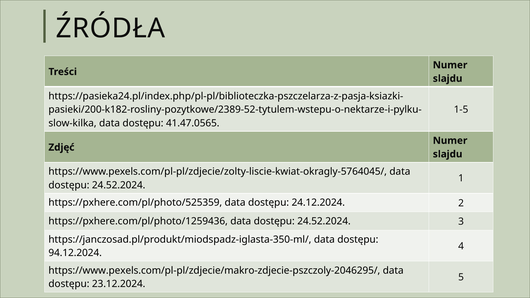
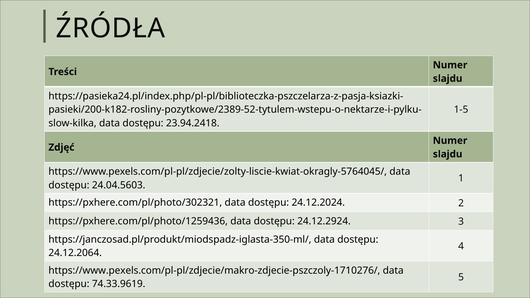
41.47.0565: 41.47.0565 -> 23.94.2418
24.52.2024 at (119, 185): 24.52.2024 -> 24.04.5603
https://pxhere.com/pl/photo/525359: https://pxhere.com/pl/photo/525359 -> https://pxhere.com/pl/photo/302321
https://pxhere.com/pl/photo/1259436 data dostępu 24.52.2024: 24.52.2024 -> 24.12.2924
94.12.2024: 94.12.2024 -> 24.12.2064
https://www.pexels.com/pl-pl/zdjecie/makro-zdjecie-pszczoly-2046295/: https://www.pexels.com/pl-pl/zdjecie/makro-zdjecie-pszczoly-2046295/ -> https://www.pexels.com/pl-pl/zdjecie/makro-zdjecie-pszczoly-1710276/
23.12.2024: 23.12.2024 -> 74.33.9619
